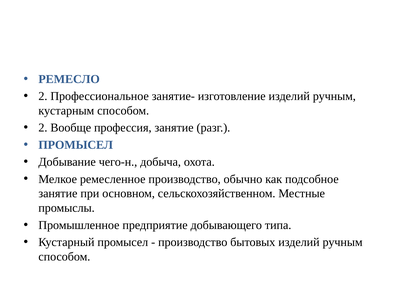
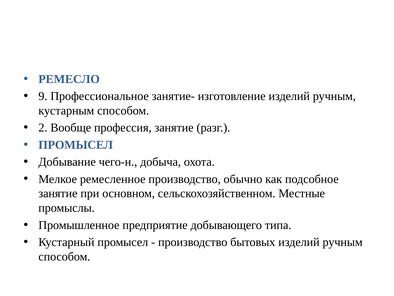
2 at (43, 96): 2 -> 9
